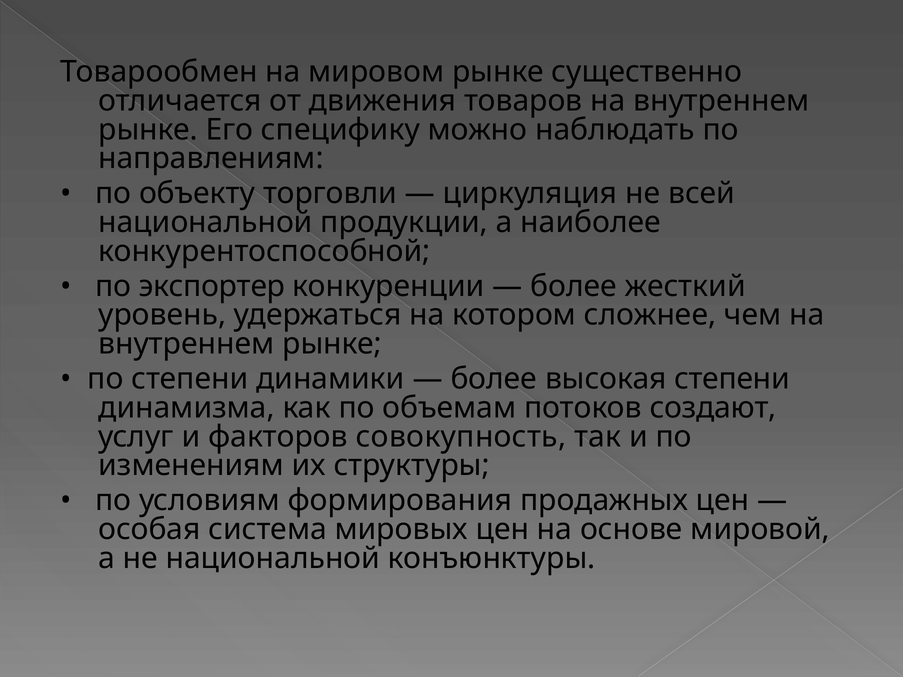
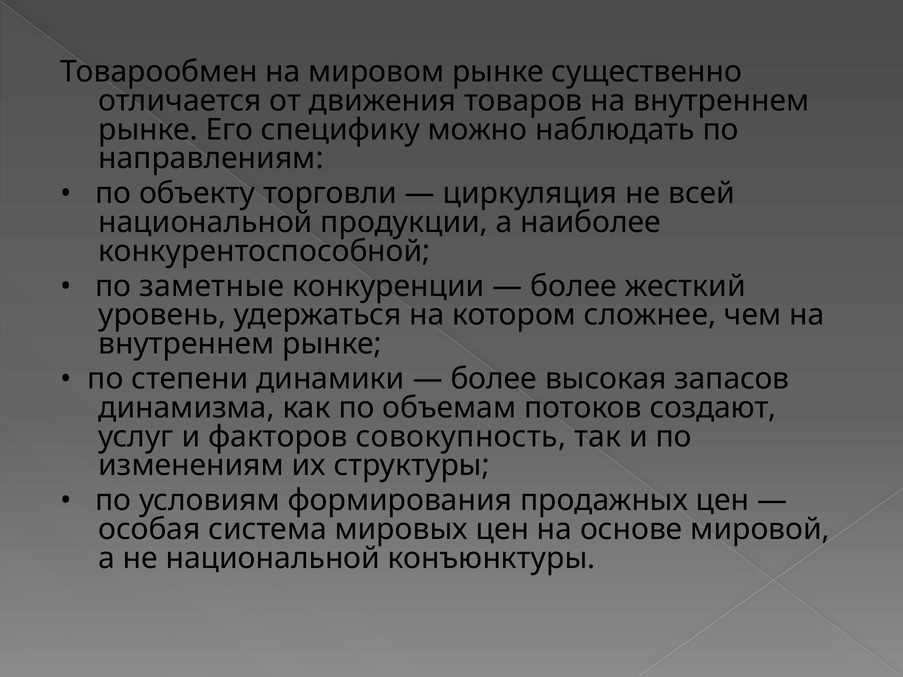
экспортер: экспортер -> заметные
высокая степени: степени -> запасов
